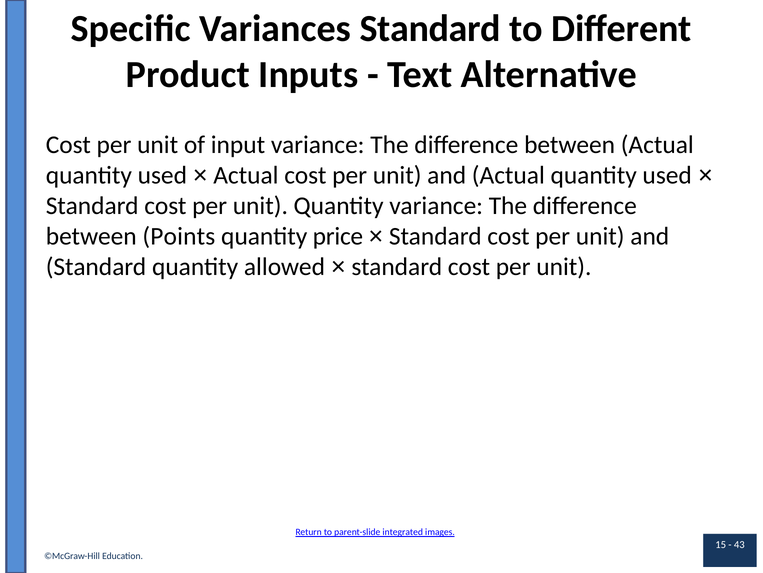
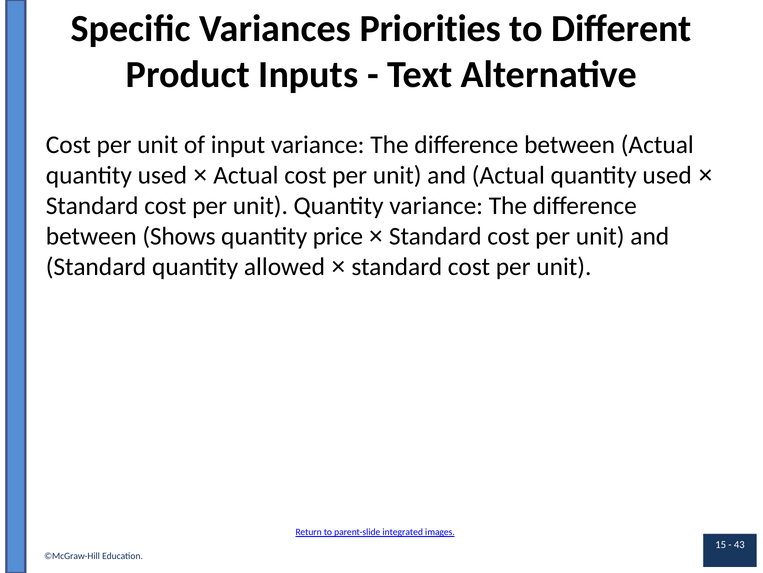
Variances Standard: Standard -> Priorities
Points: Points -> Shows
